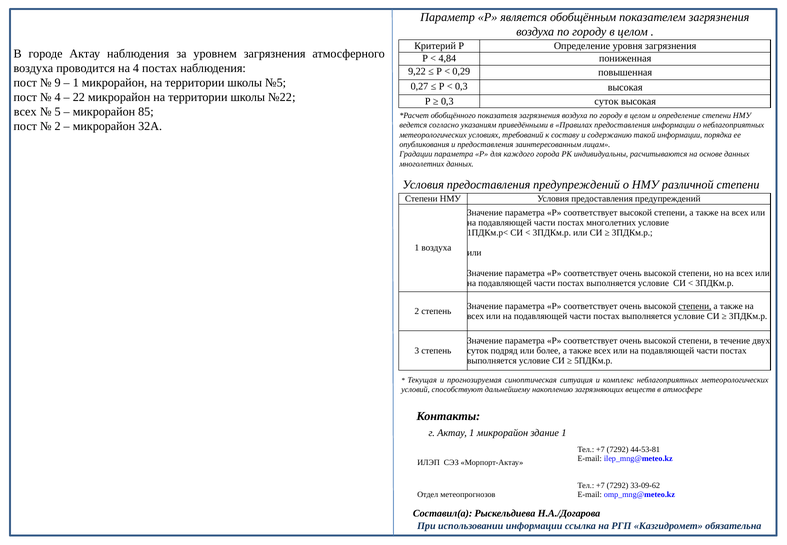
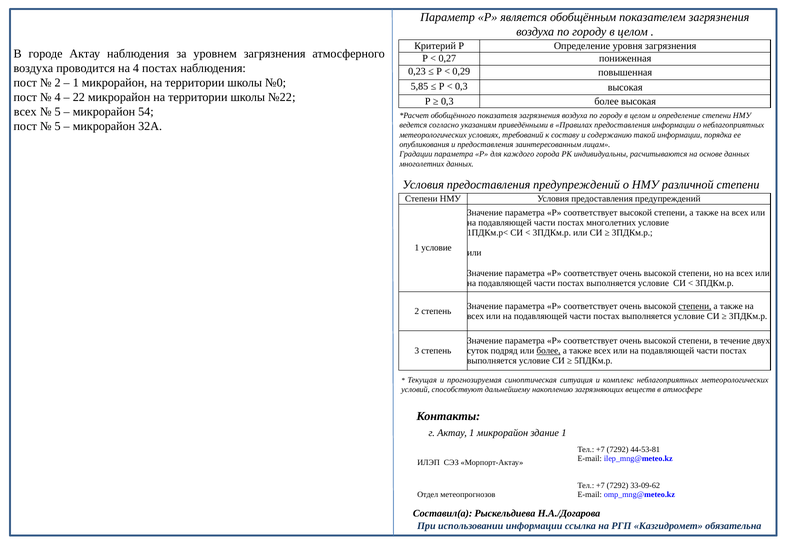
4,84: 4,84 -> 0,27
9,22: 9,22 -> 0,23
9 at (58, 83): 9 -> 2
№5: №5 -> №0
0,27: 0,27 -> 5,85
0,3 суток: суток -> более
85: 85 -> 54
2 at (58, 126): 2 -> 5
1 воздуха: воздуха -> условие
более at (549, 351) underline: none -> present
